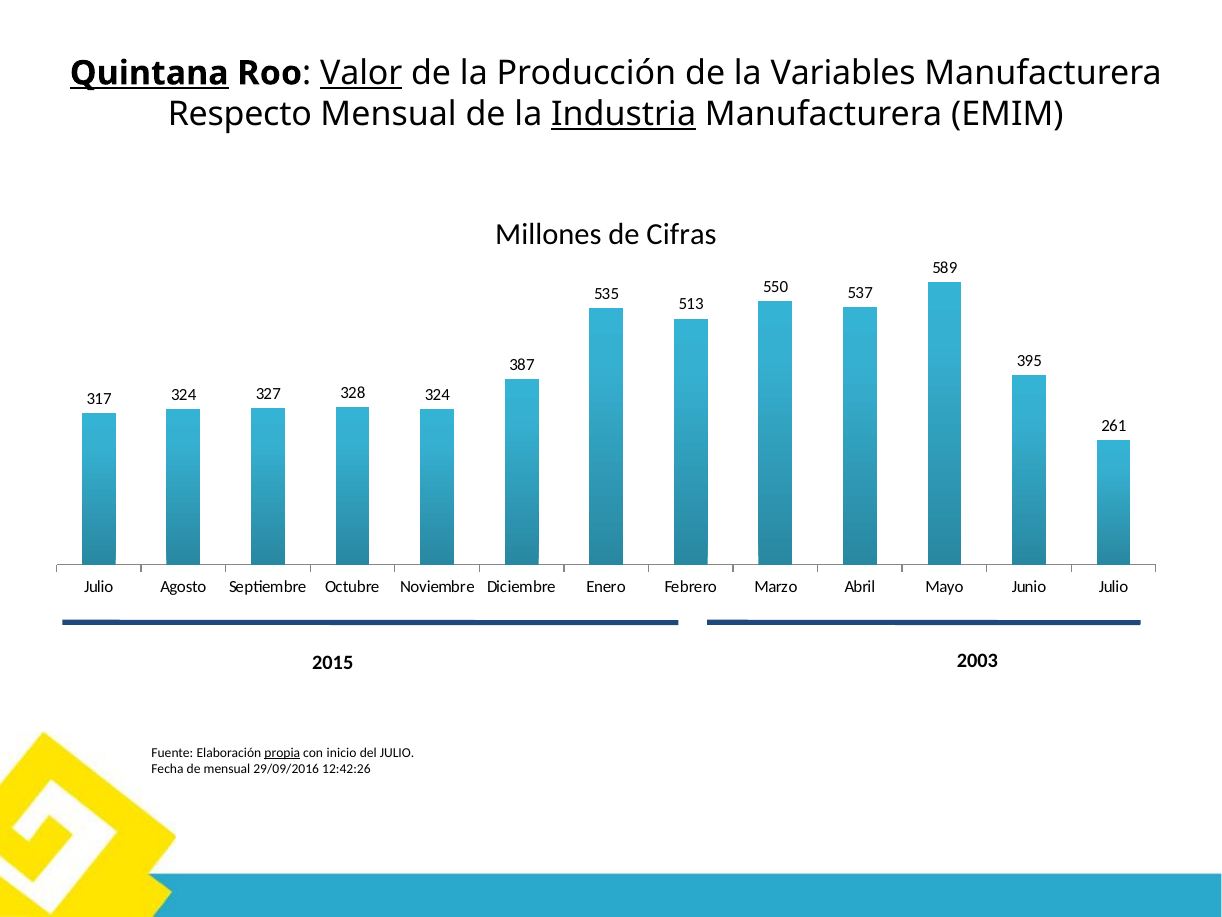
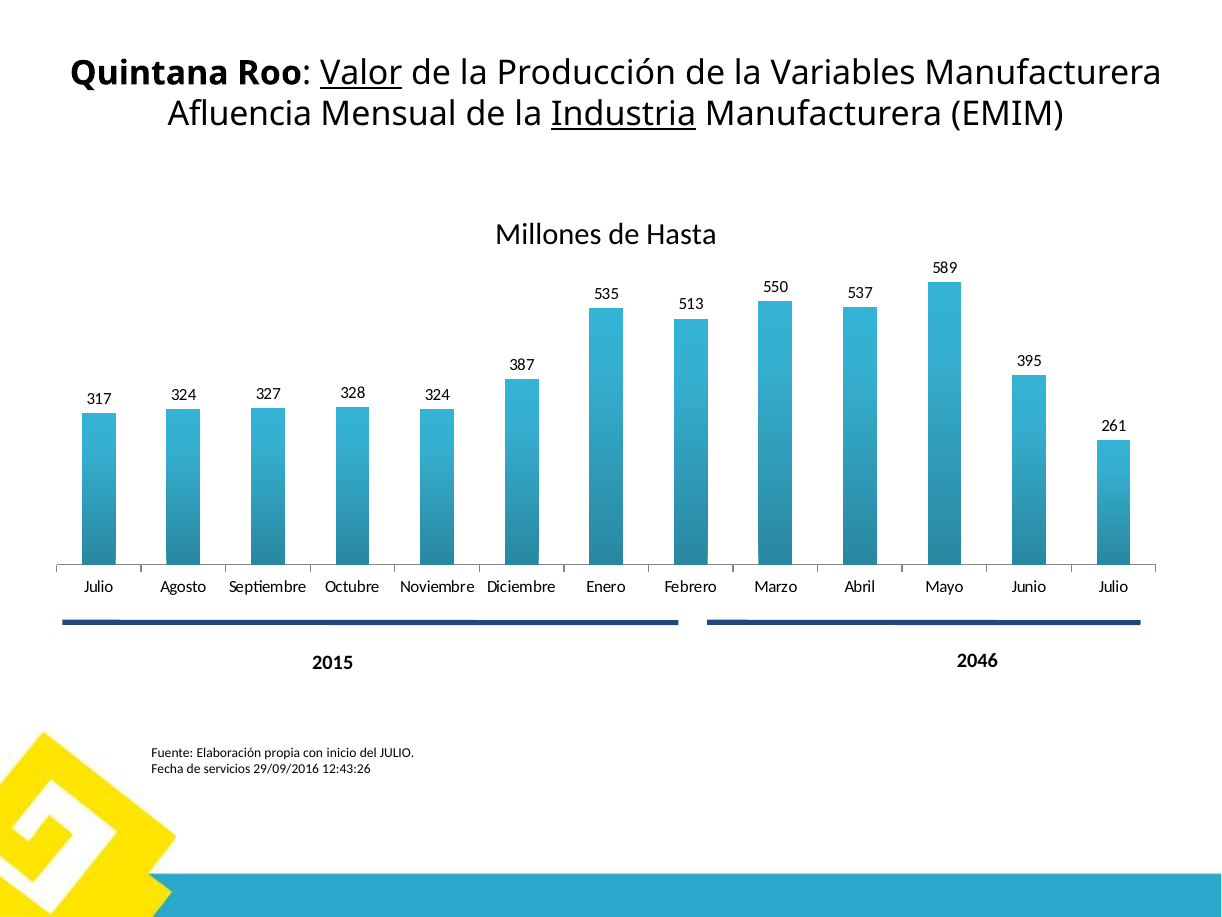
Quintana underline: present -> none
Respecto: Respecto -> Afluencia
Cifras: Cifras -> Hasta
2003: 2003 -> 2046
propia underline: present -> none
de mensual: mensual -> servicios
12:42:26: 12:42:26 -> 12:43:26
